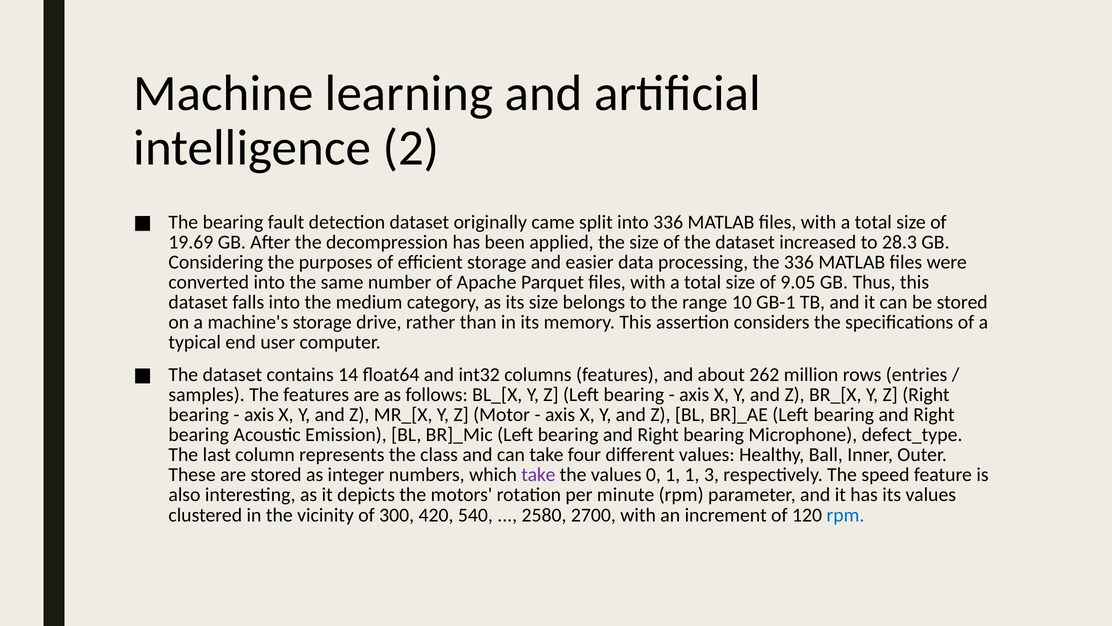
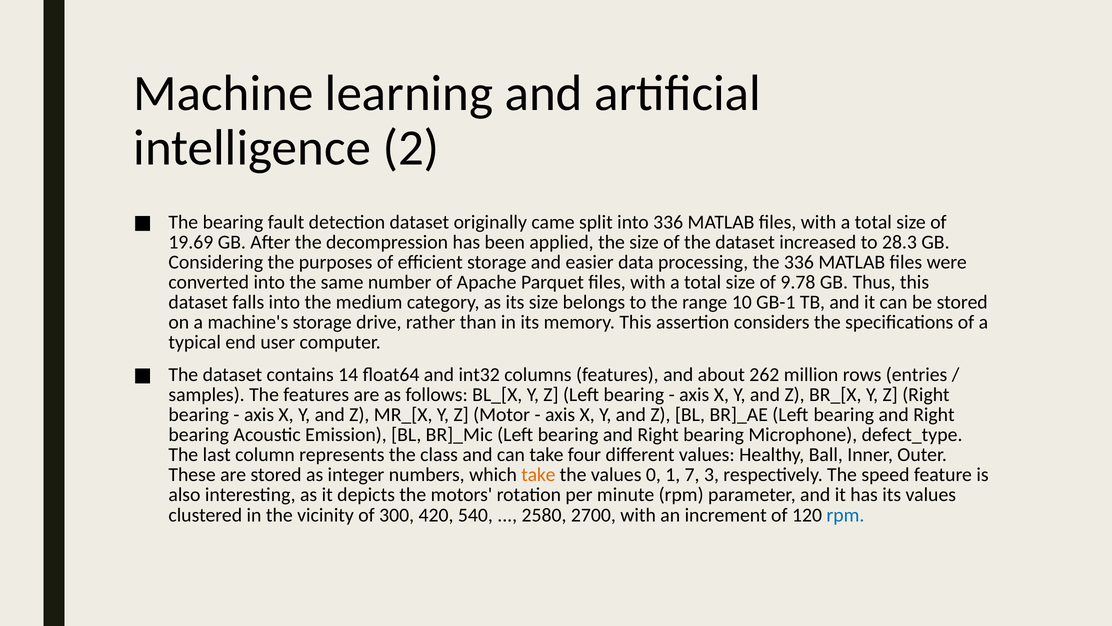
9.05: 9.05 -> 9.78
take at (538, 475) colour: purple -> orange
1 1: 1 -> 7
